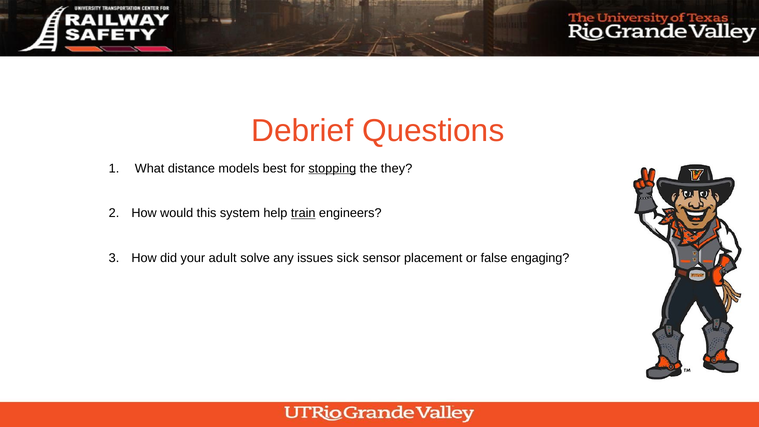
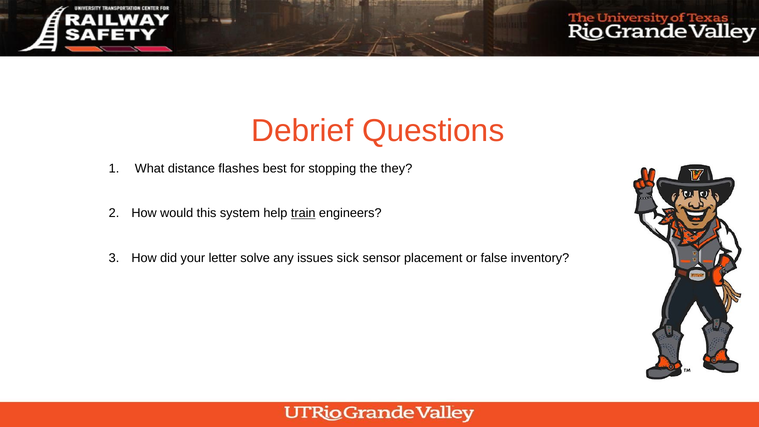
models: models -> flashes
stopping underline: present -> none
adult: adult -> letter
engaging: engaging -> inventory
